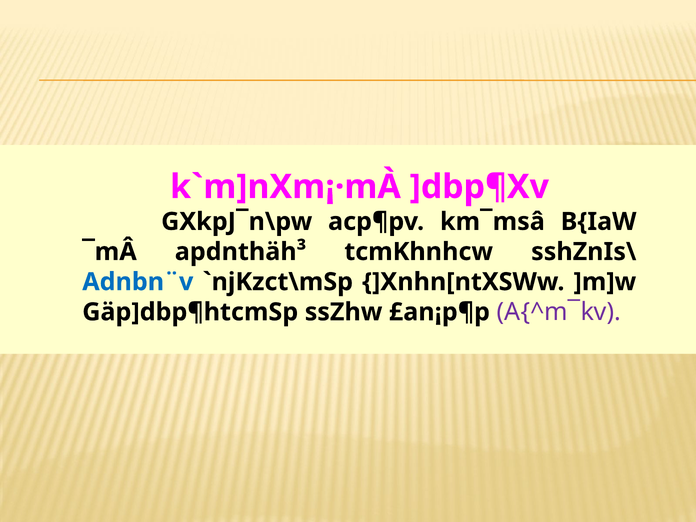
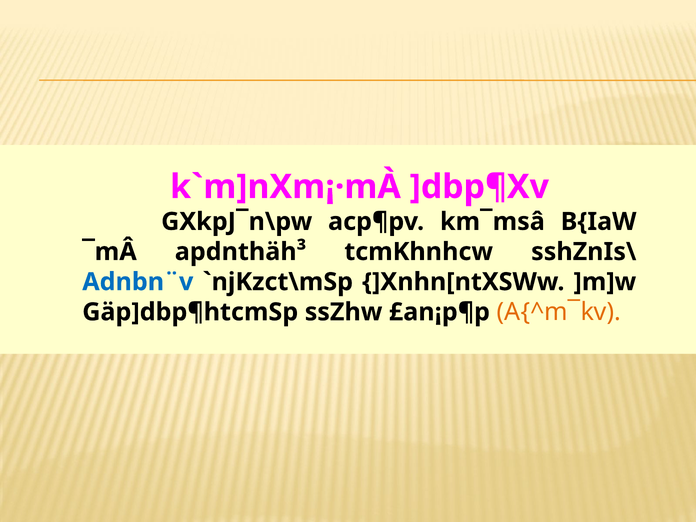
A{^m¯kv colour: purple -> orange
